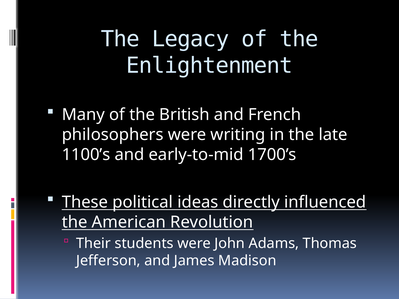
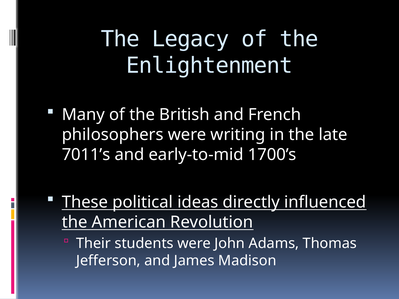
1100’s: 1100’s -> 7011’s
